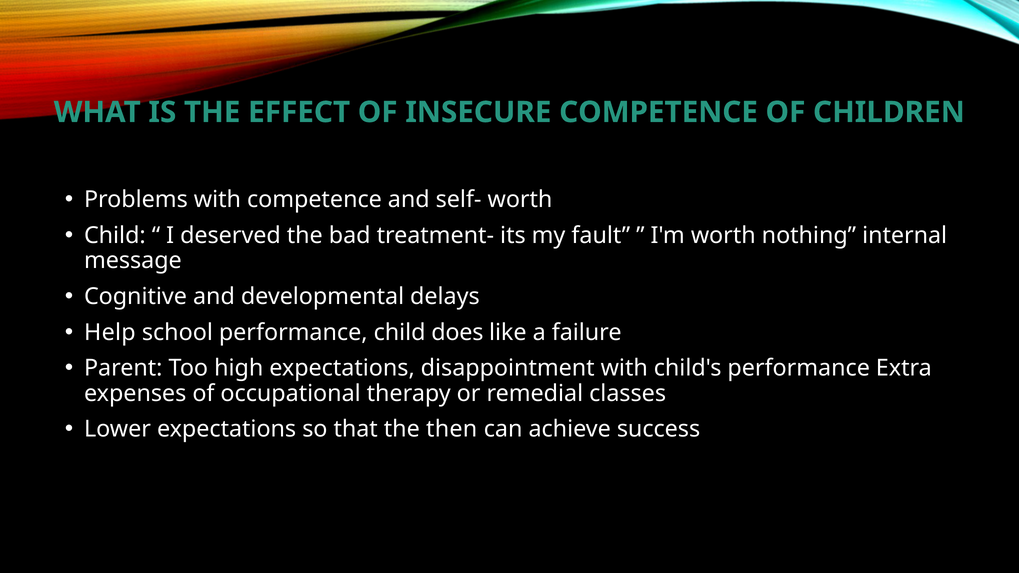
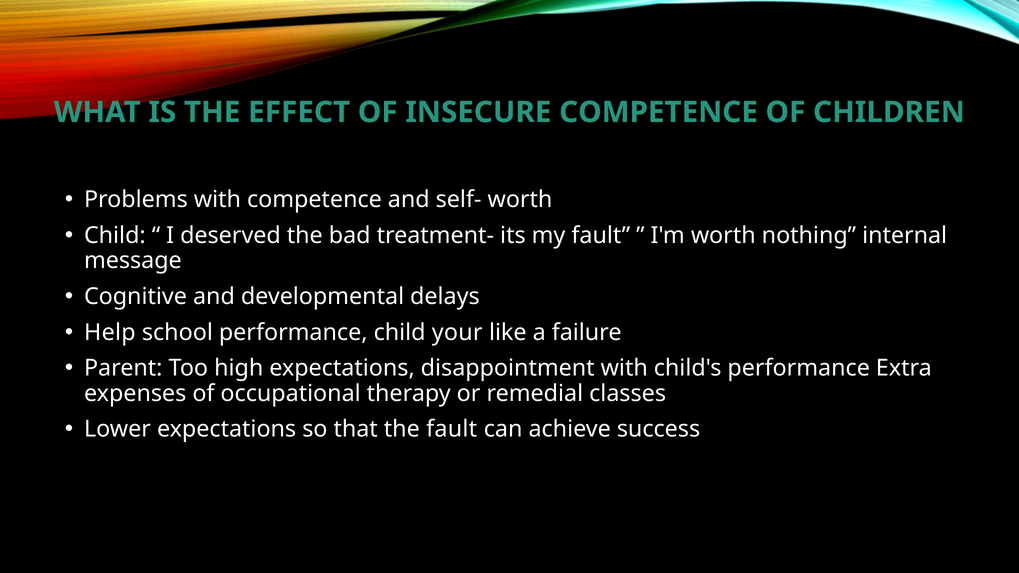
does: does -> your
the then: then -> fault
